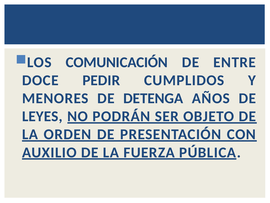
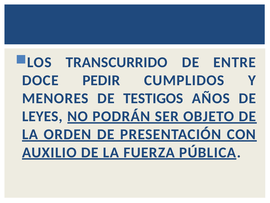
COMUNICACIÓN: COMUNICACIÓN -> TRANSCURRIDO
DETENGA: DETENGA -> TESTIGOS
